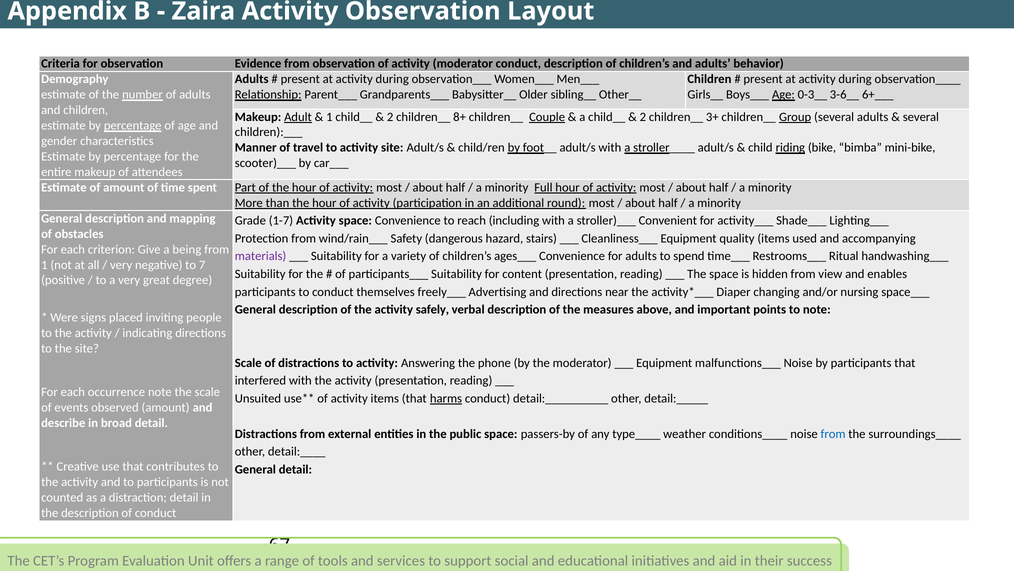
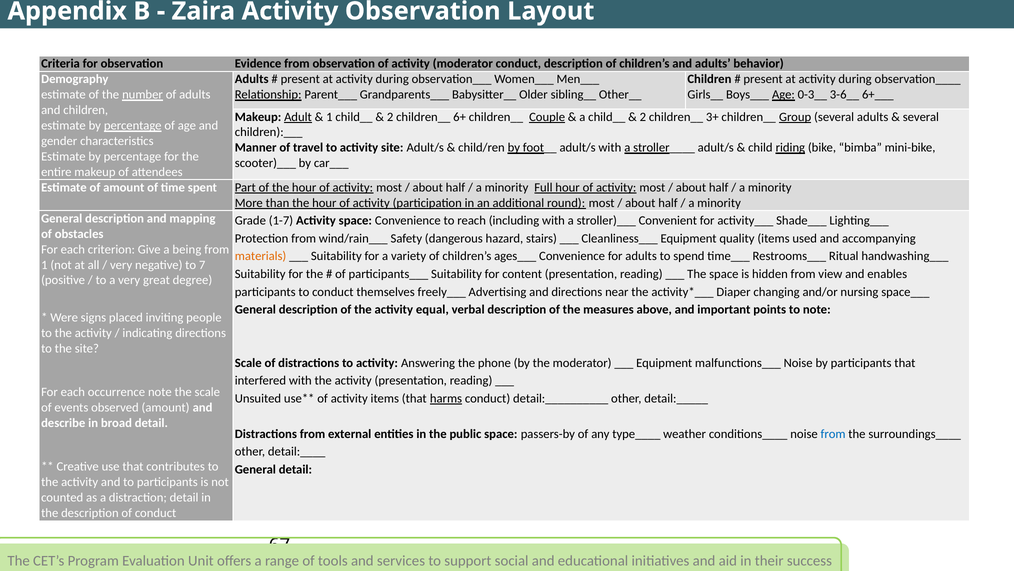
8+: 8+ -> 6+
materials colour: purple -> orange
safely: safely -> equal
